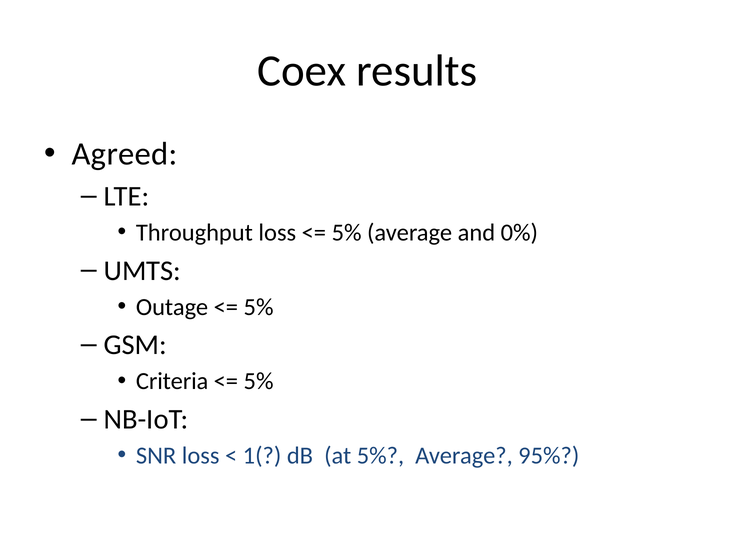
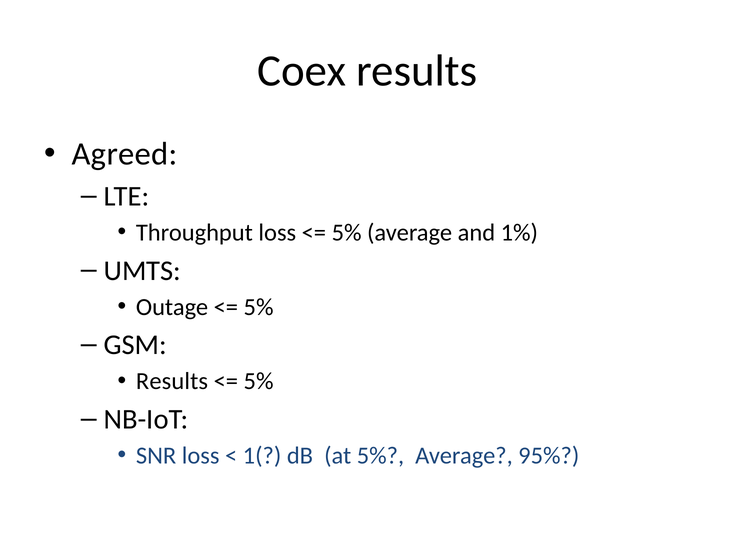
0%: 0% -> 1%
Criteria at (172, 382): Criteria -> Results
